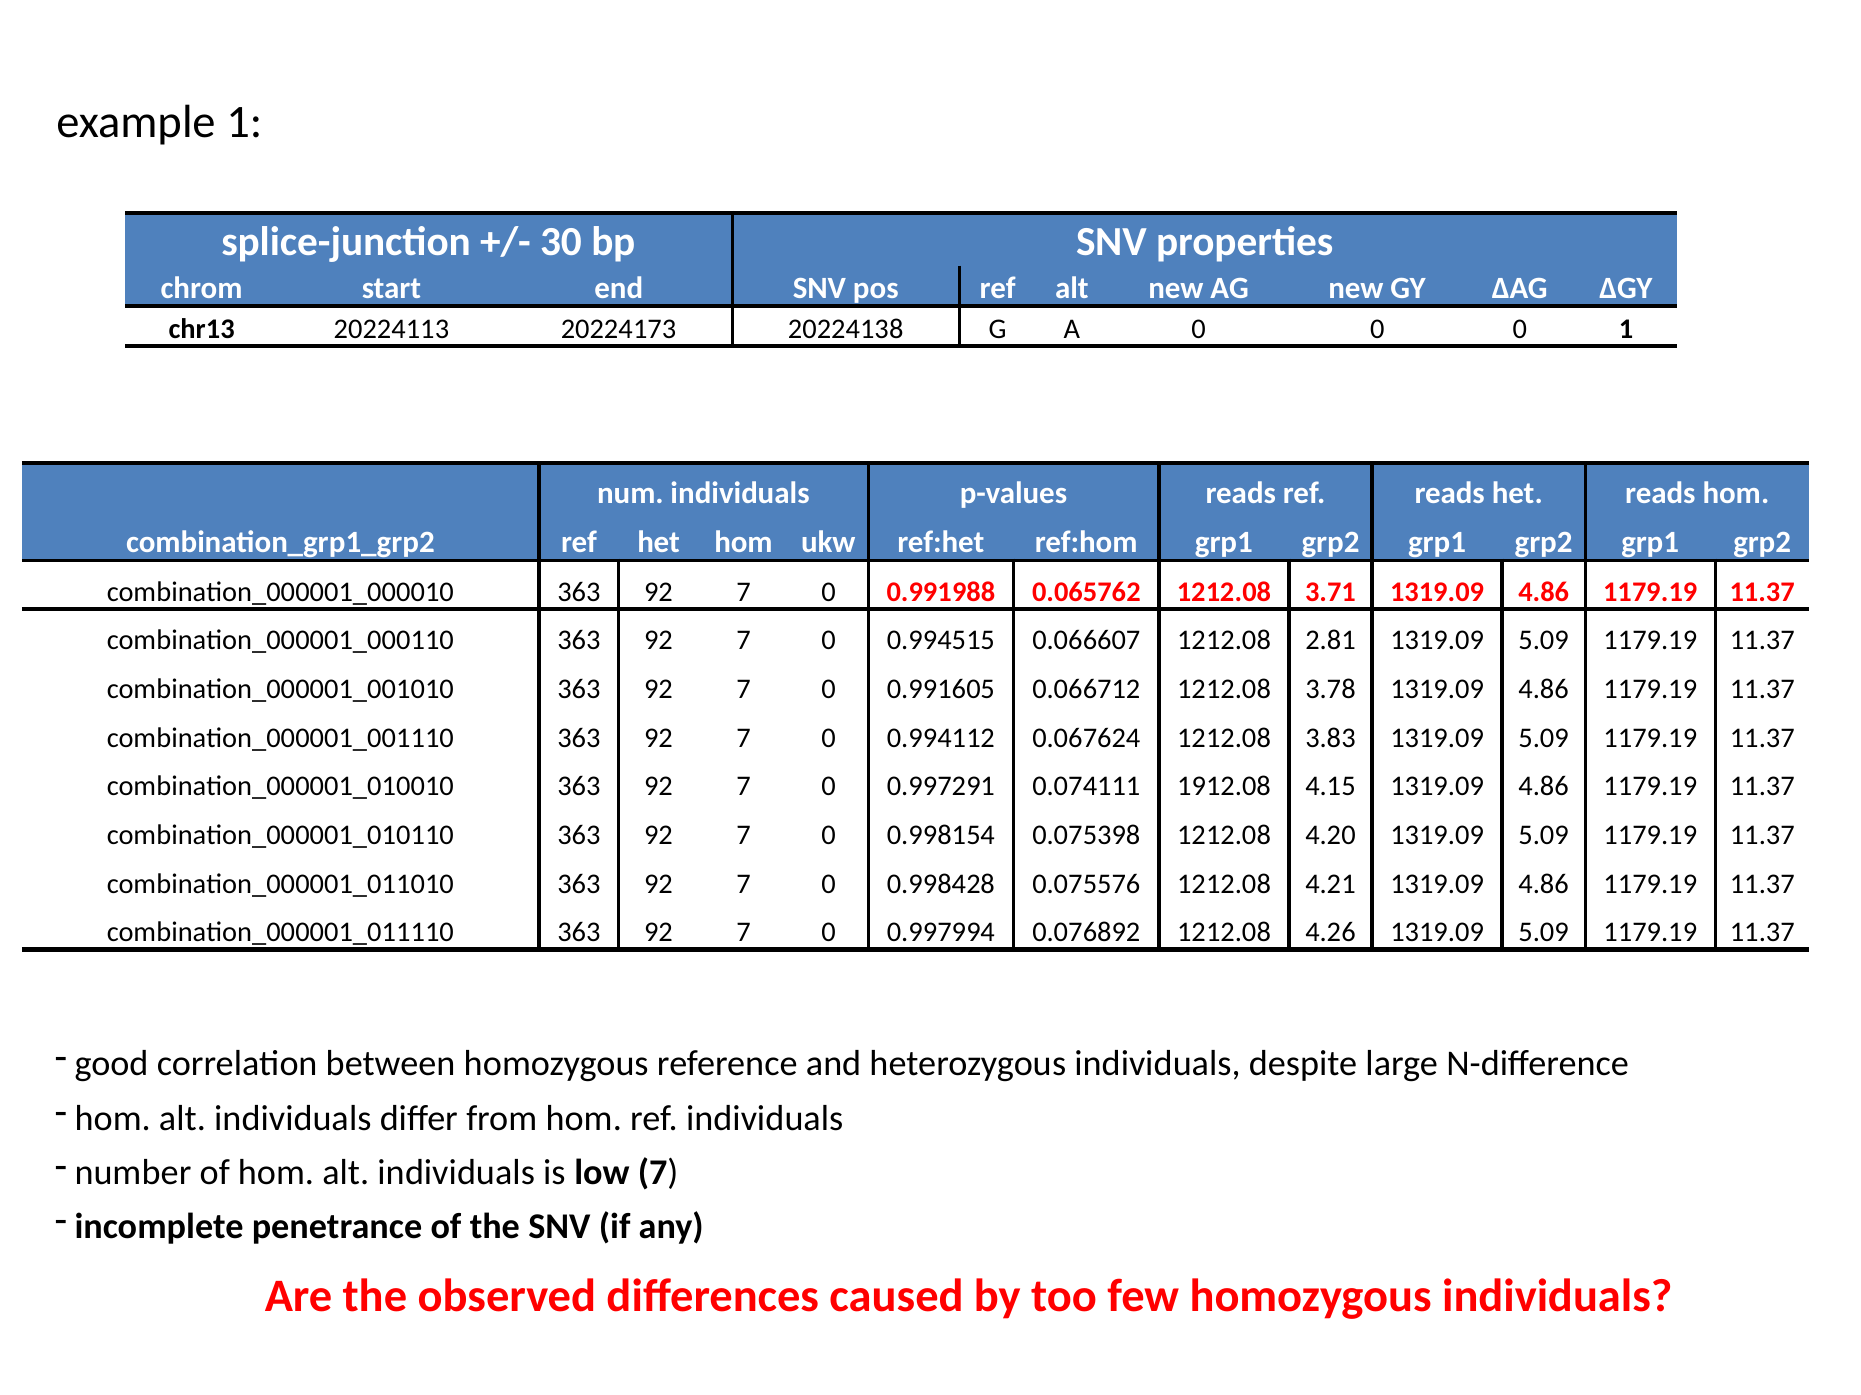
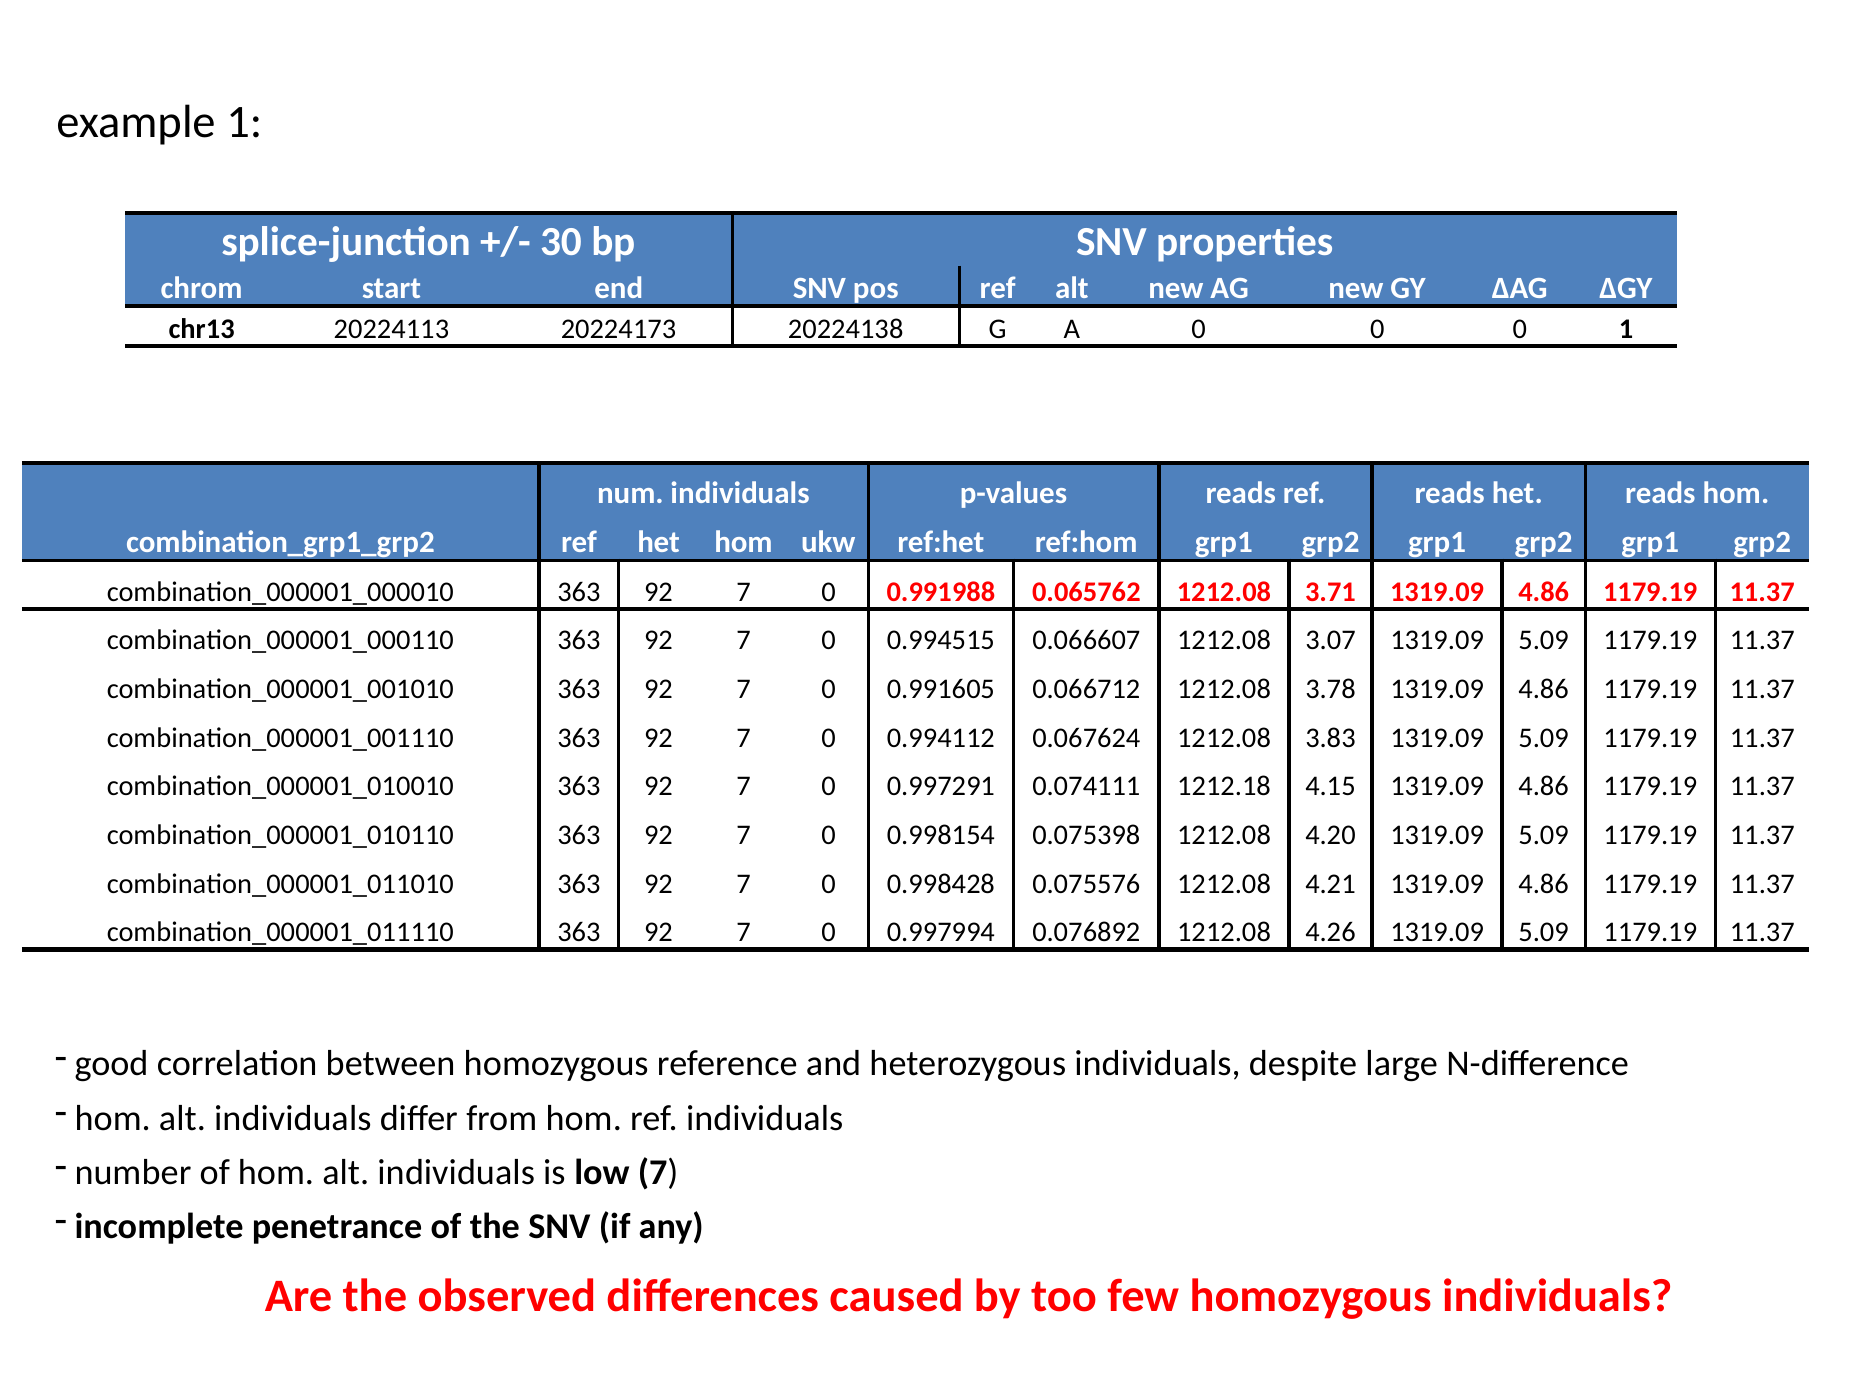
2.81: 2.81 -> 3.07
1912.08: 1912.08 -> 1212.18
